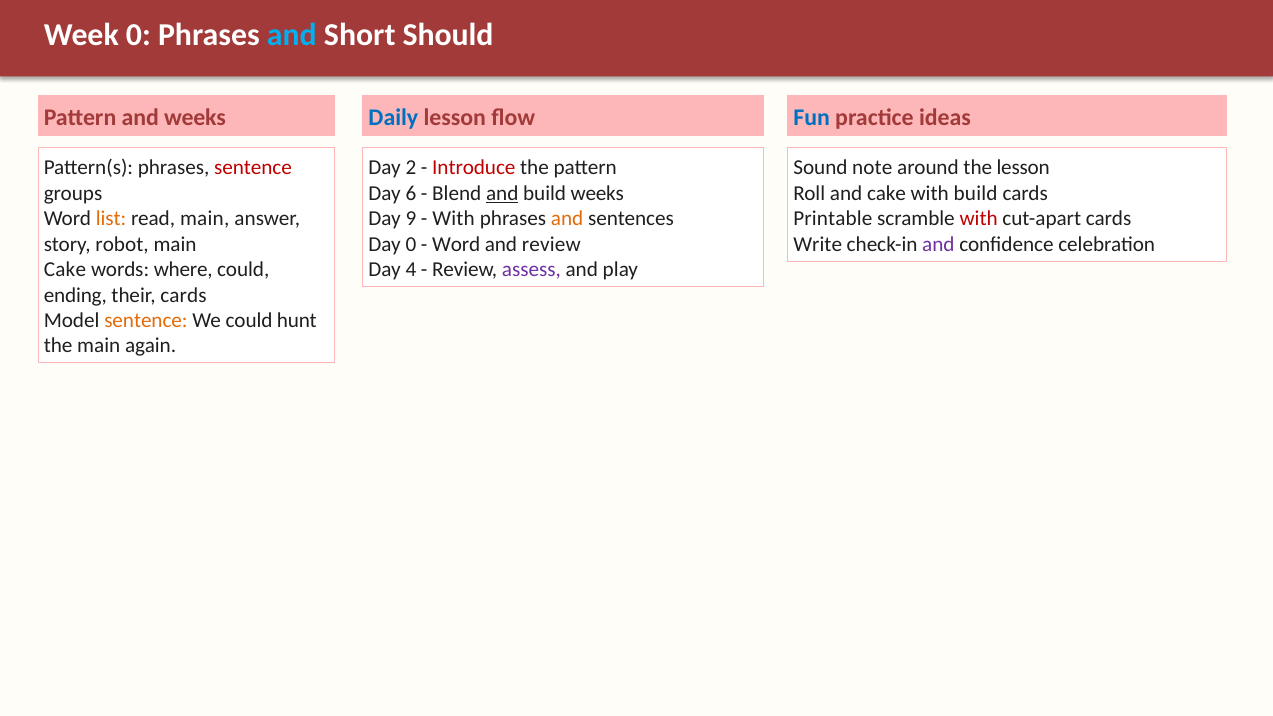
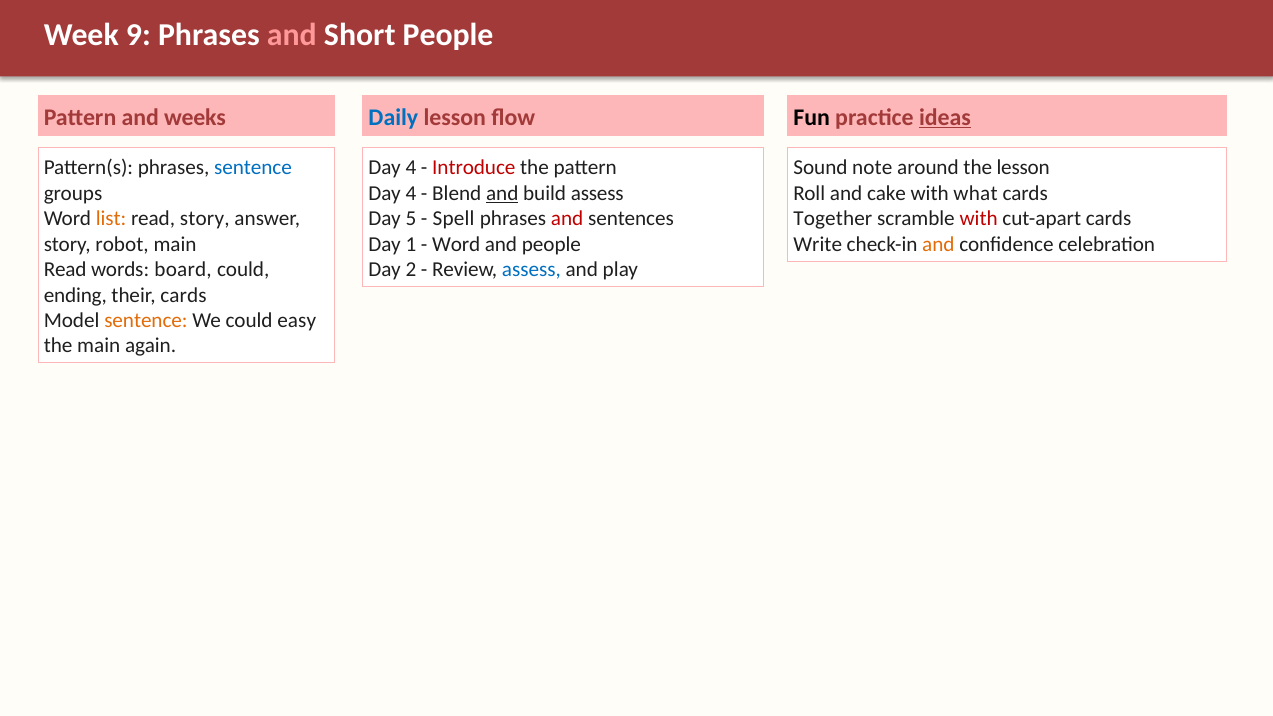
Week 0: 0 -> 9
and at (292, 35) colour: light blue -> pink
Short Should: Should -> People
Fun colour: blue -> black
ideas underline: none -> present
sentence at (253, 168) colour: red -> blue
2 at (411, 168): 2 -> 4
6 at (411, 193): 6 -> 4
build weeks: weeks -> assess
with build: build -> what
read main: main -> story
Printable: Printable -> Together
9: 9 -> 5
With at (454, 219): With -> Spell
and at (567, 219) colour: orange -> red
and at (938, 244) colour: purple -> orange
Day 0: 0 -> 1
and review: review -> people
Cake at (65, 270): Cake -> Read
where: where -> board
4: 4 -> 2
assess at (531, 270) colour: purple -> blue
hunt: hunt -> easy
